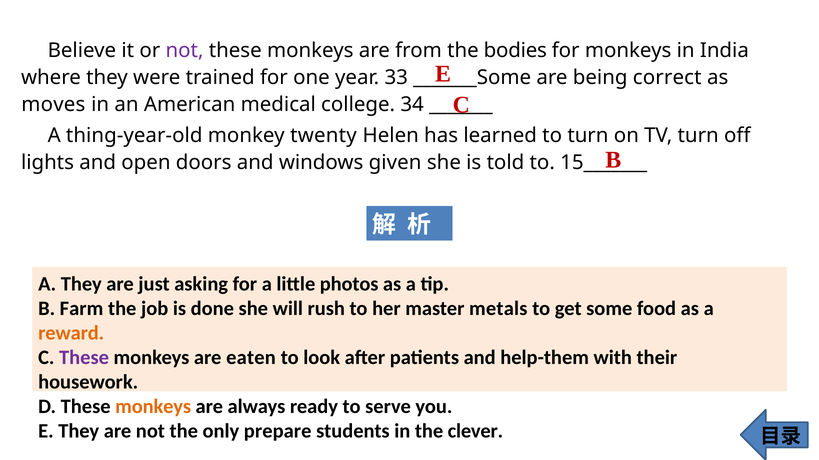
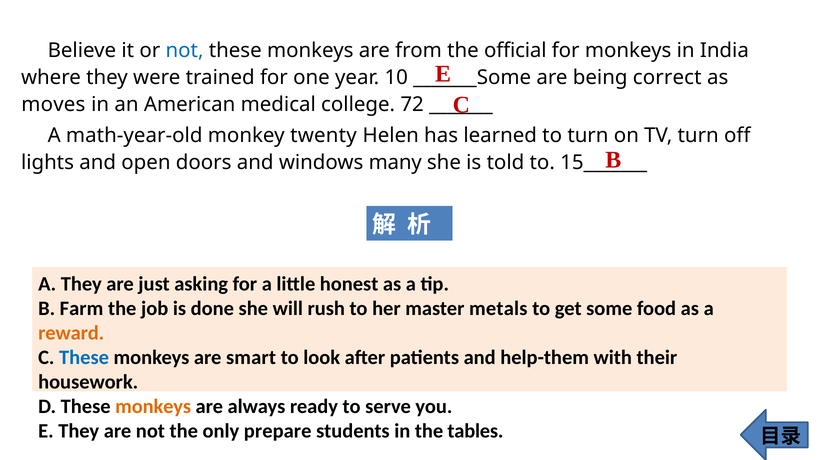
not at (185, 51) colour: purple -> blue
bodies: bodies -> official
33: 33 -> 10
34: 34 -> 72
thing-year-old: thing-year-old -> math-year-old
given: given -> many
photos: photos -> honest
These at (84, 358) colour: purple -> blue
eaten: eaten -> smart
clever: clever -> tables
